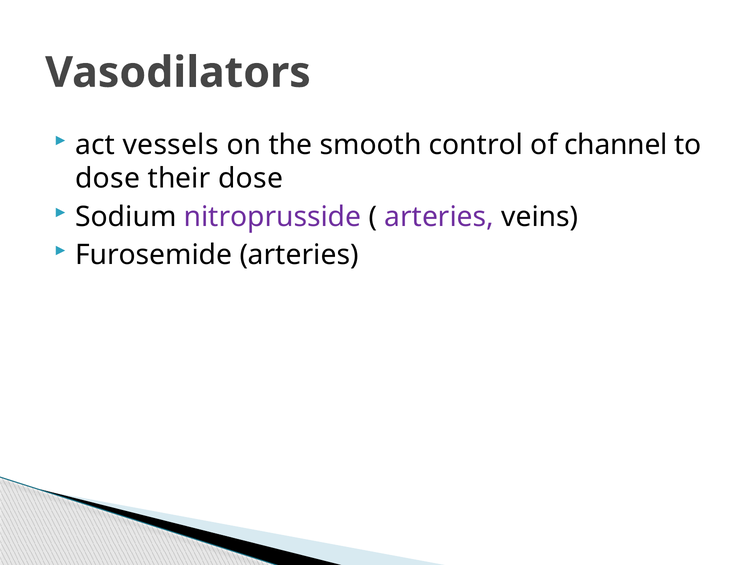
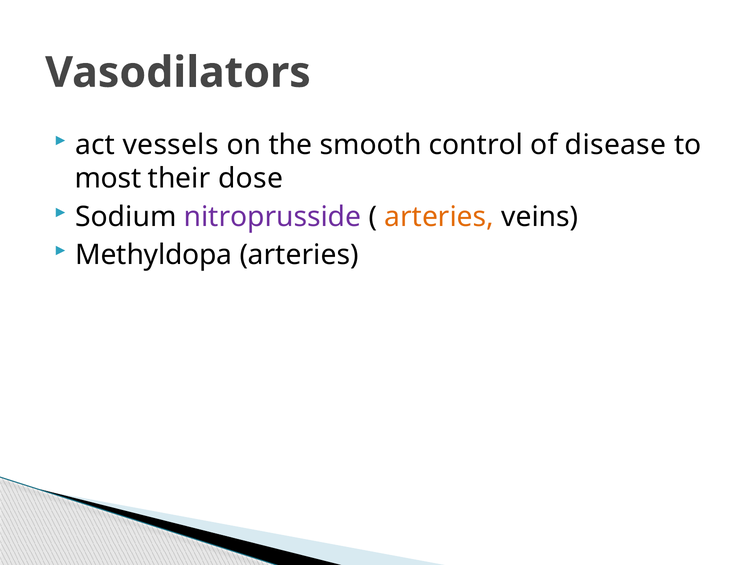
channel: channel -> disease
dose at (108, 179): dose -> most
arteries at (439, 217) colour: purple -> orange
Furosemide: Furosemide -> Methyldopa
